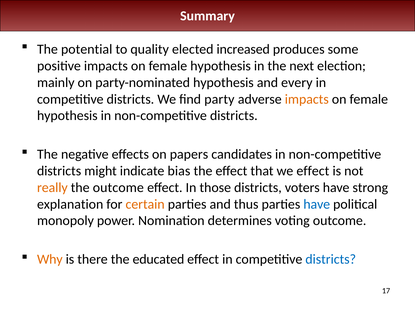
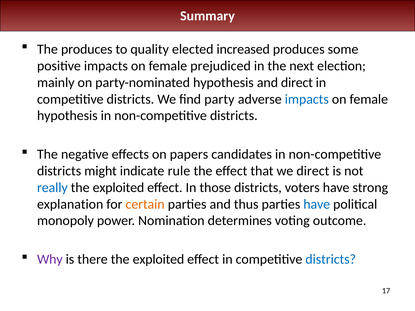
The potential: potential -> produces
hypothesis at (221, 66): hypothesis -> prejudiced
and every: every -> direct
impacts at (307, 99) colour: orange -> blue
bias: bias -> rule
we effect: effect -> direct
really colour: orange -> blue
outcome at (118, 188): outcome -> exploited
Why colour: orange -> purple
there the educated: educated -> exploited
